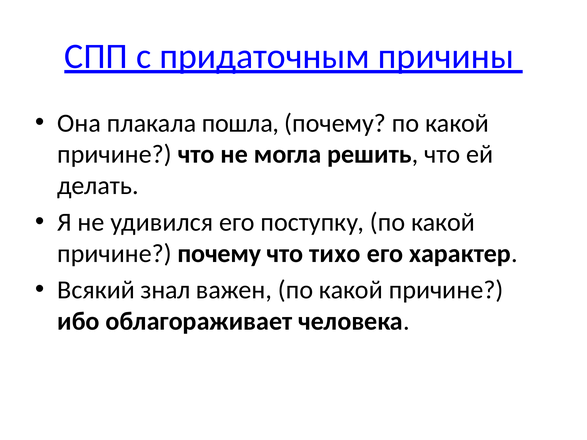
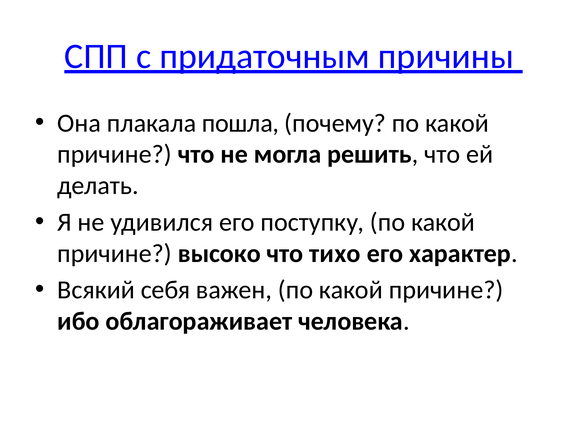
причине почему: почему -> высоко
знал: знал -> себя
